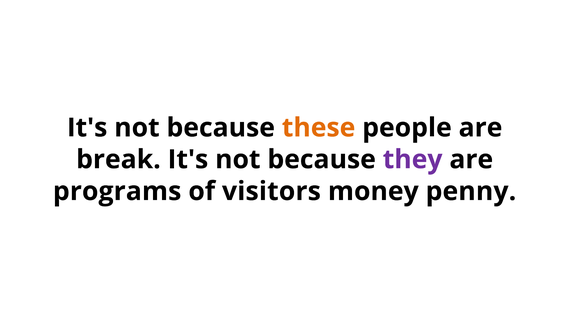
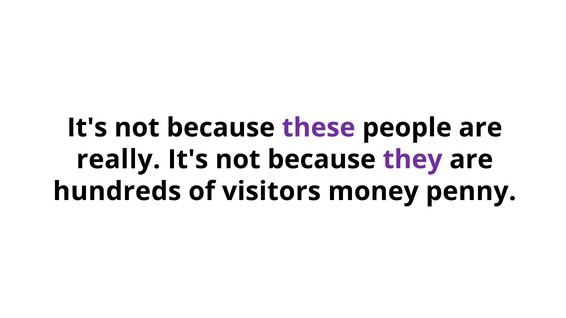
these colour: orange -> purple
break: break -> really
programs: programs -> hundreds
